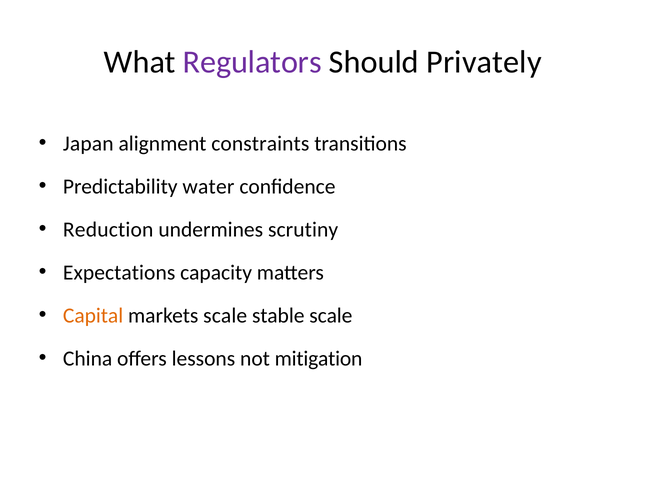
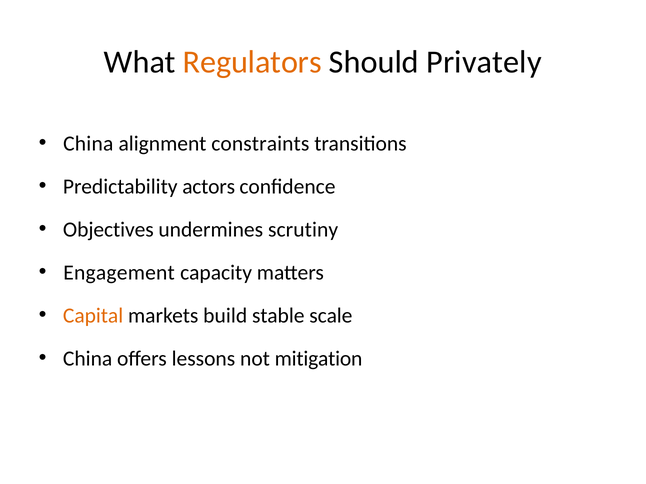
Regulators colour: purple -> orange
Japan at (88, 144): Japan -> China
water: water -> actors
Reduction: Reduction -> Objectives
Expectations: Expectations -> Engagement
markets scale: scale -> build
